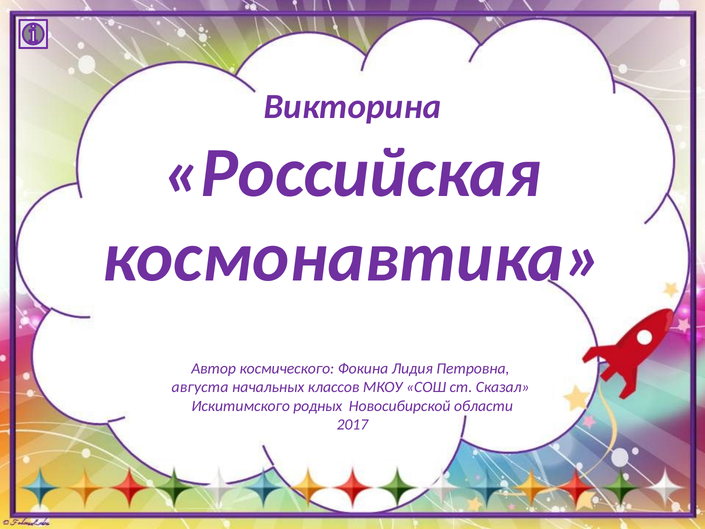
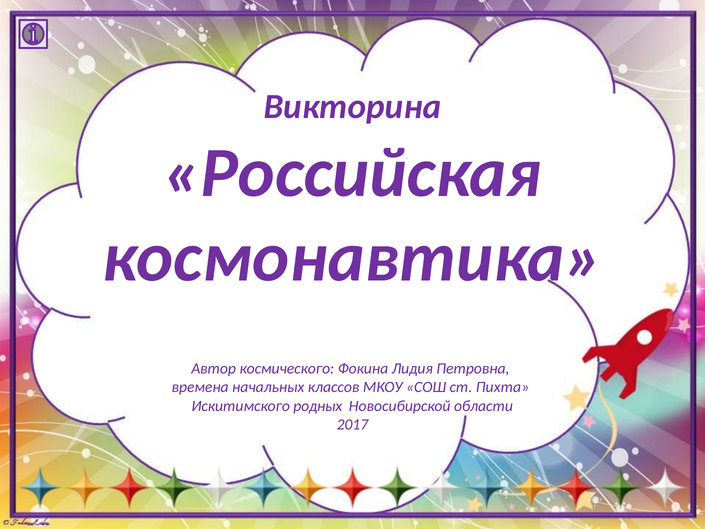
августа: августа -> времена
Сказал: Сказал -> Пихта
